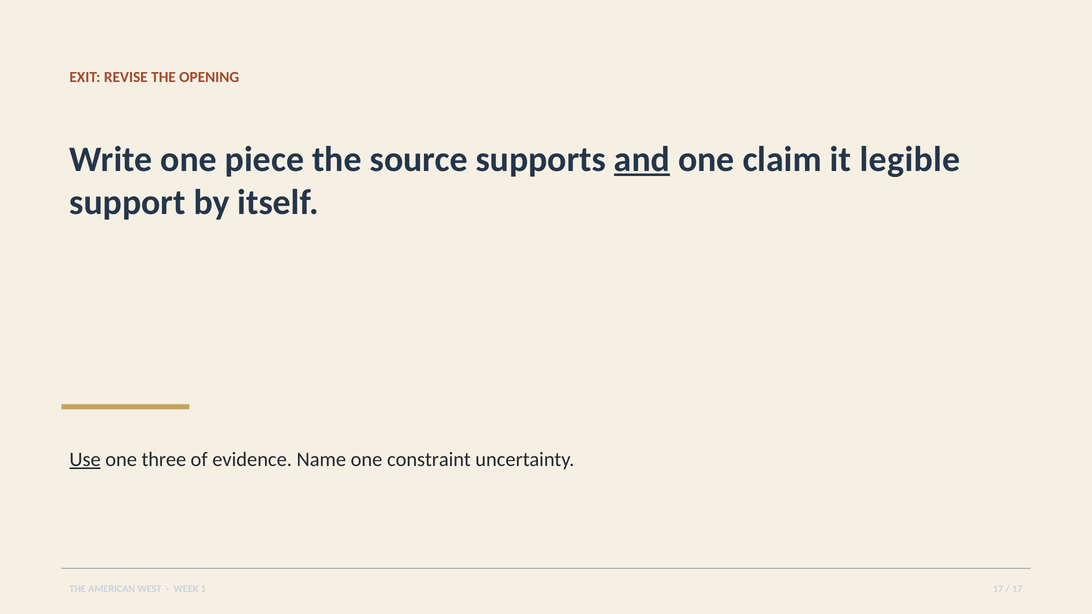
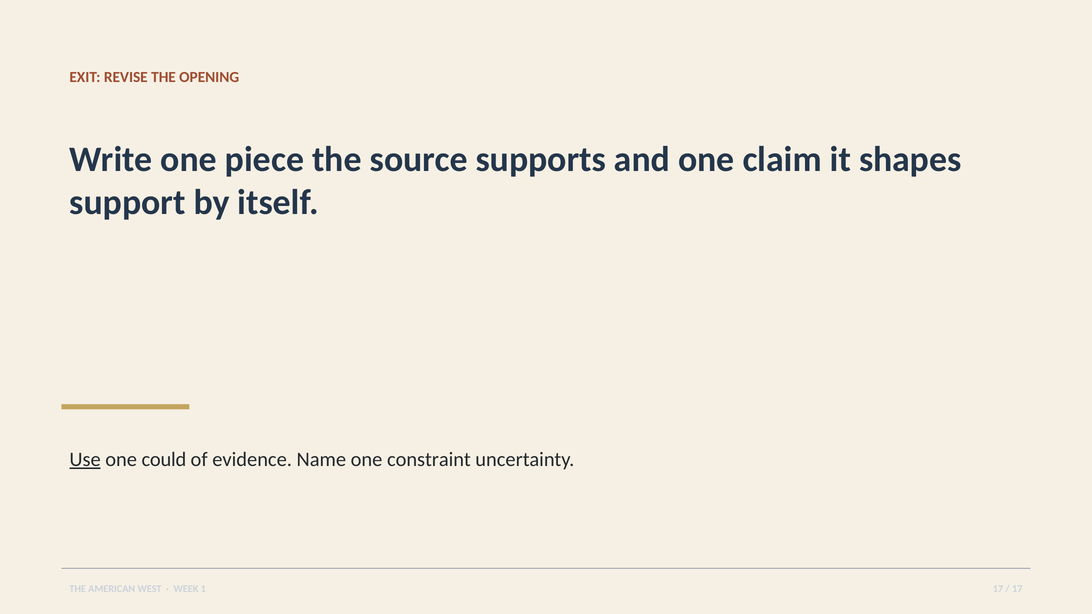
and underline: present -> none
legible: legible -> shapes
three: three -> could
